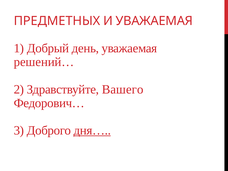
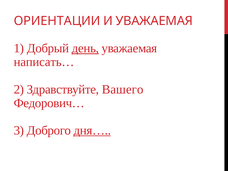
ПРЕДМЕТНЫХ: ПРЕДМЕТНЫХ -> ОРИЕНТАЦИИ
день underline: none -> present
решений…: решений… -> написать…
